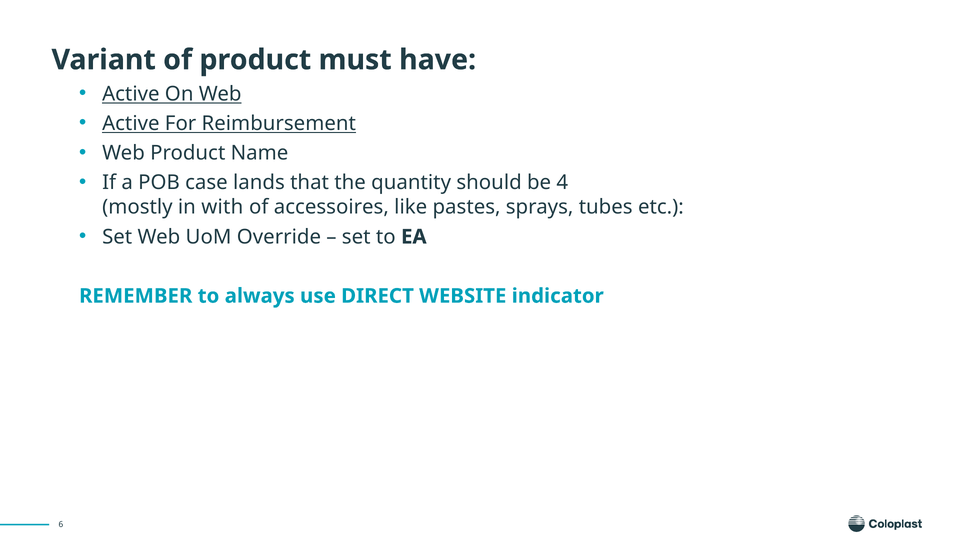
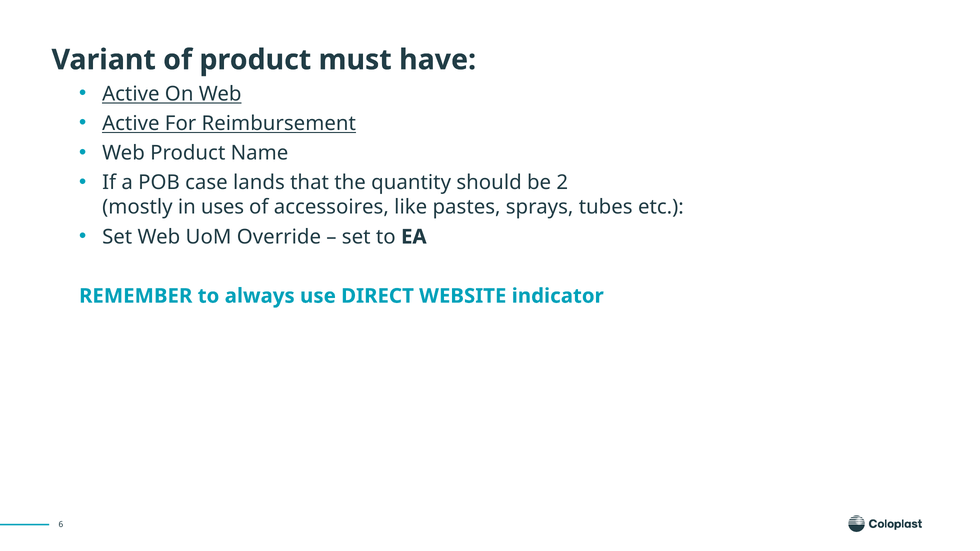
4: 4 -> 2
with: with -> uses
